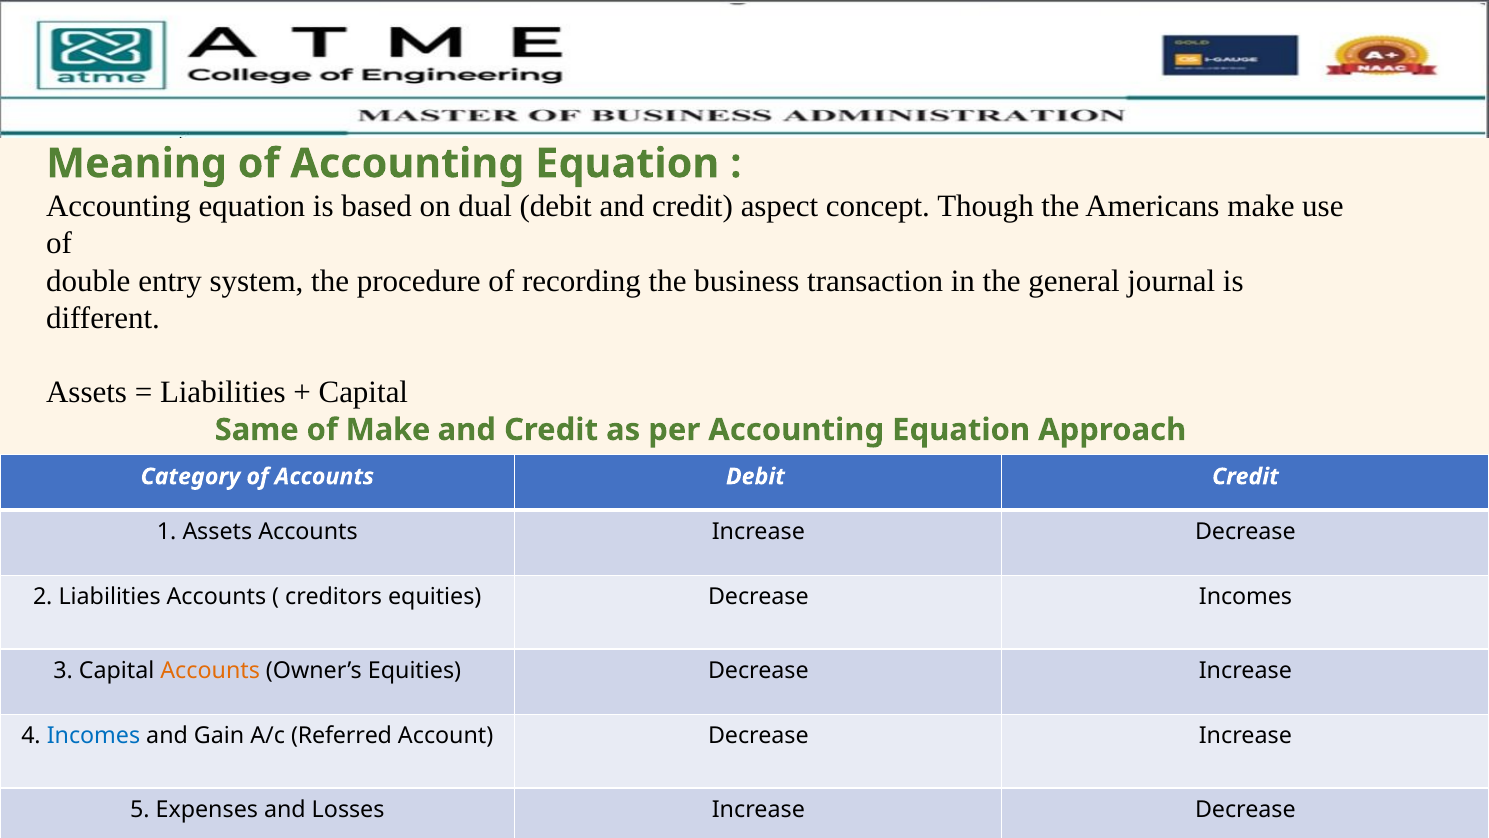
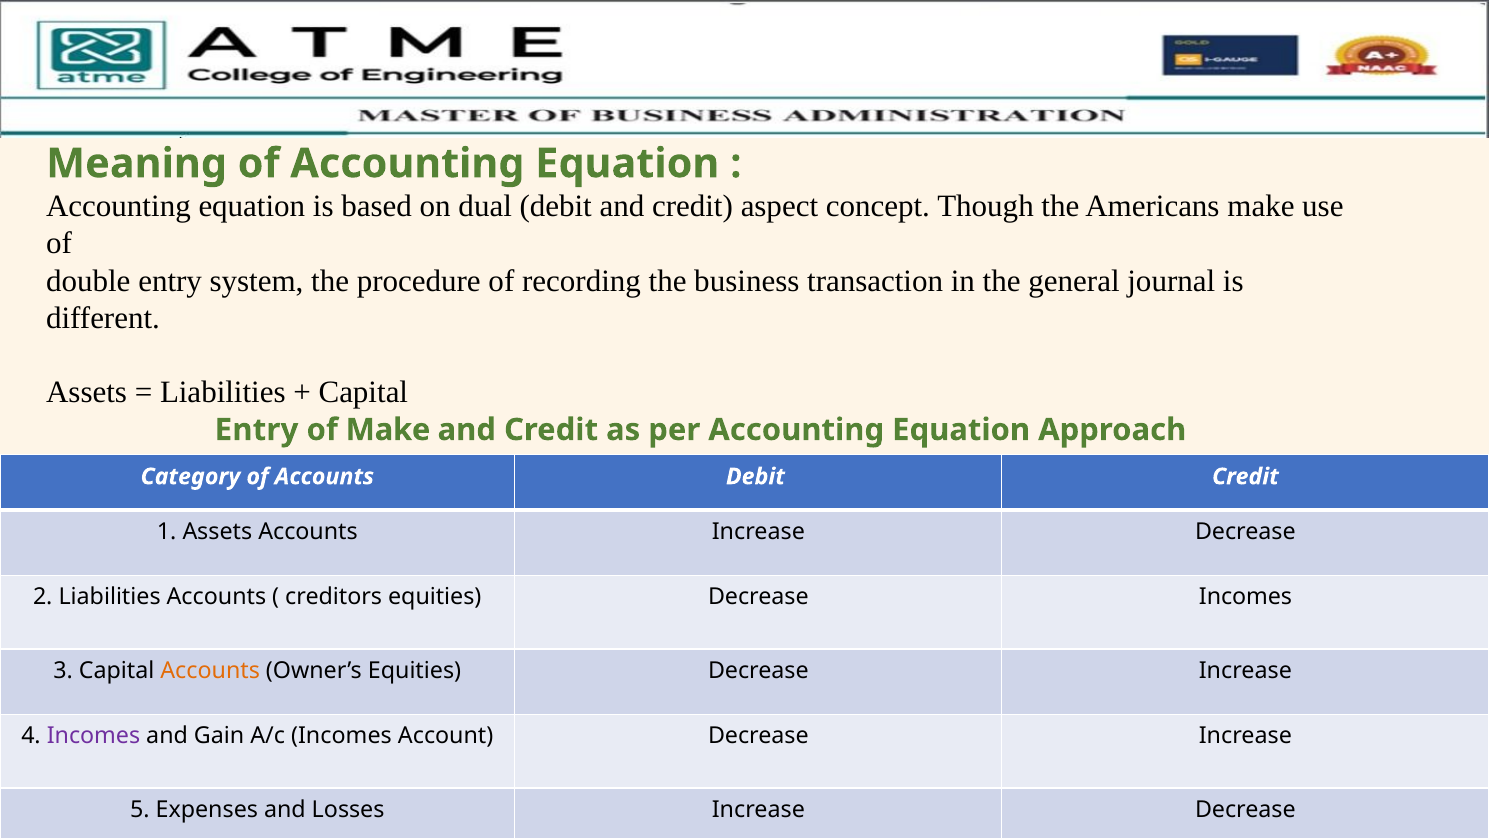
Same at (257, 430): Same -> Entry
Incomes at (93, 736) colour: blue -> purple
A/c Referred: Referred -> Incomes
